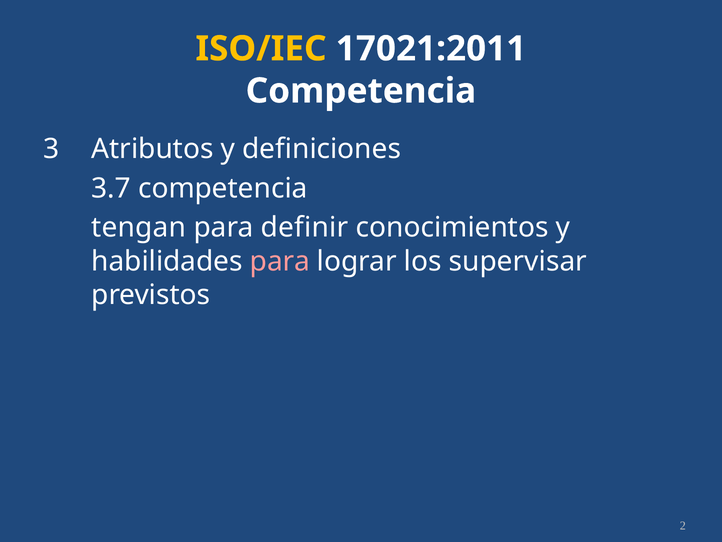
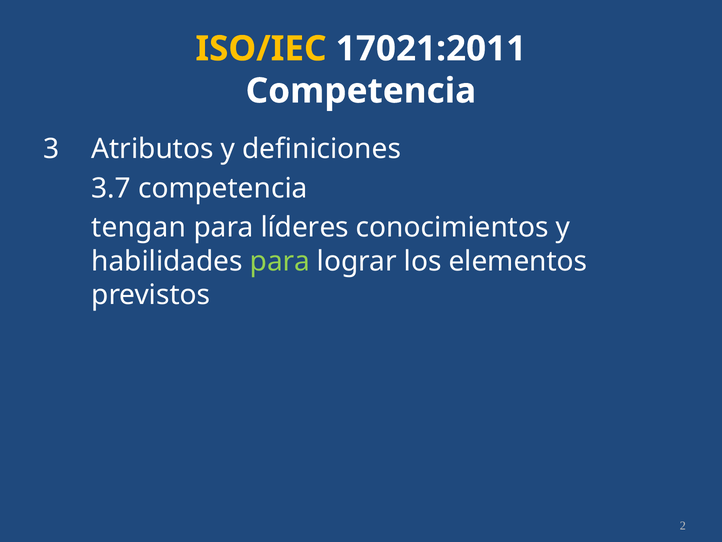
definir: definir -> líderes
para at (280, 261) colour: pink -> light green
supervisar: supervisar -> elementos
